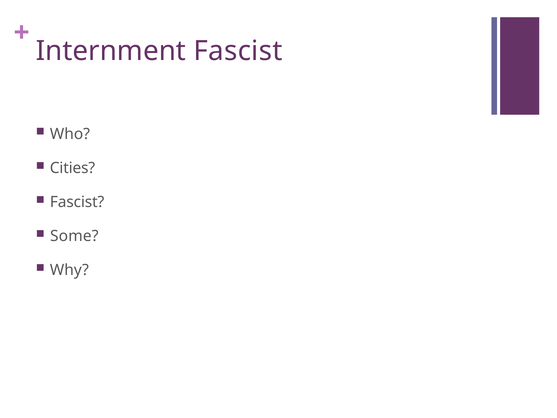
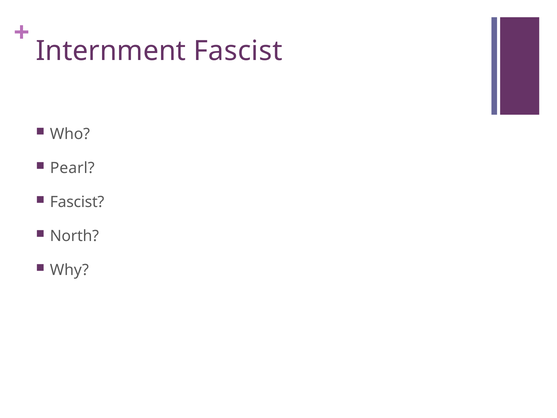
Cities: Cities -> Pearl
Some: Some -> North
